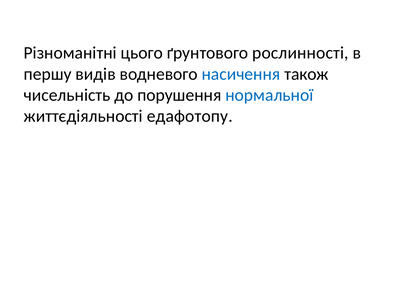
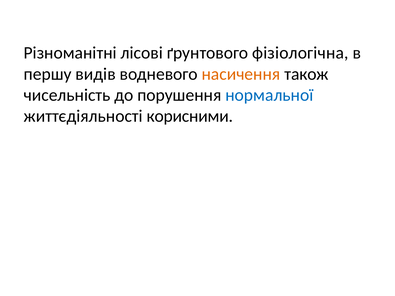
цього: цього -> лісові
рослинності: рослинності -> фізіологічна
насичення colour: blue -> orange
едафотопу: едафотопу -> корисними
